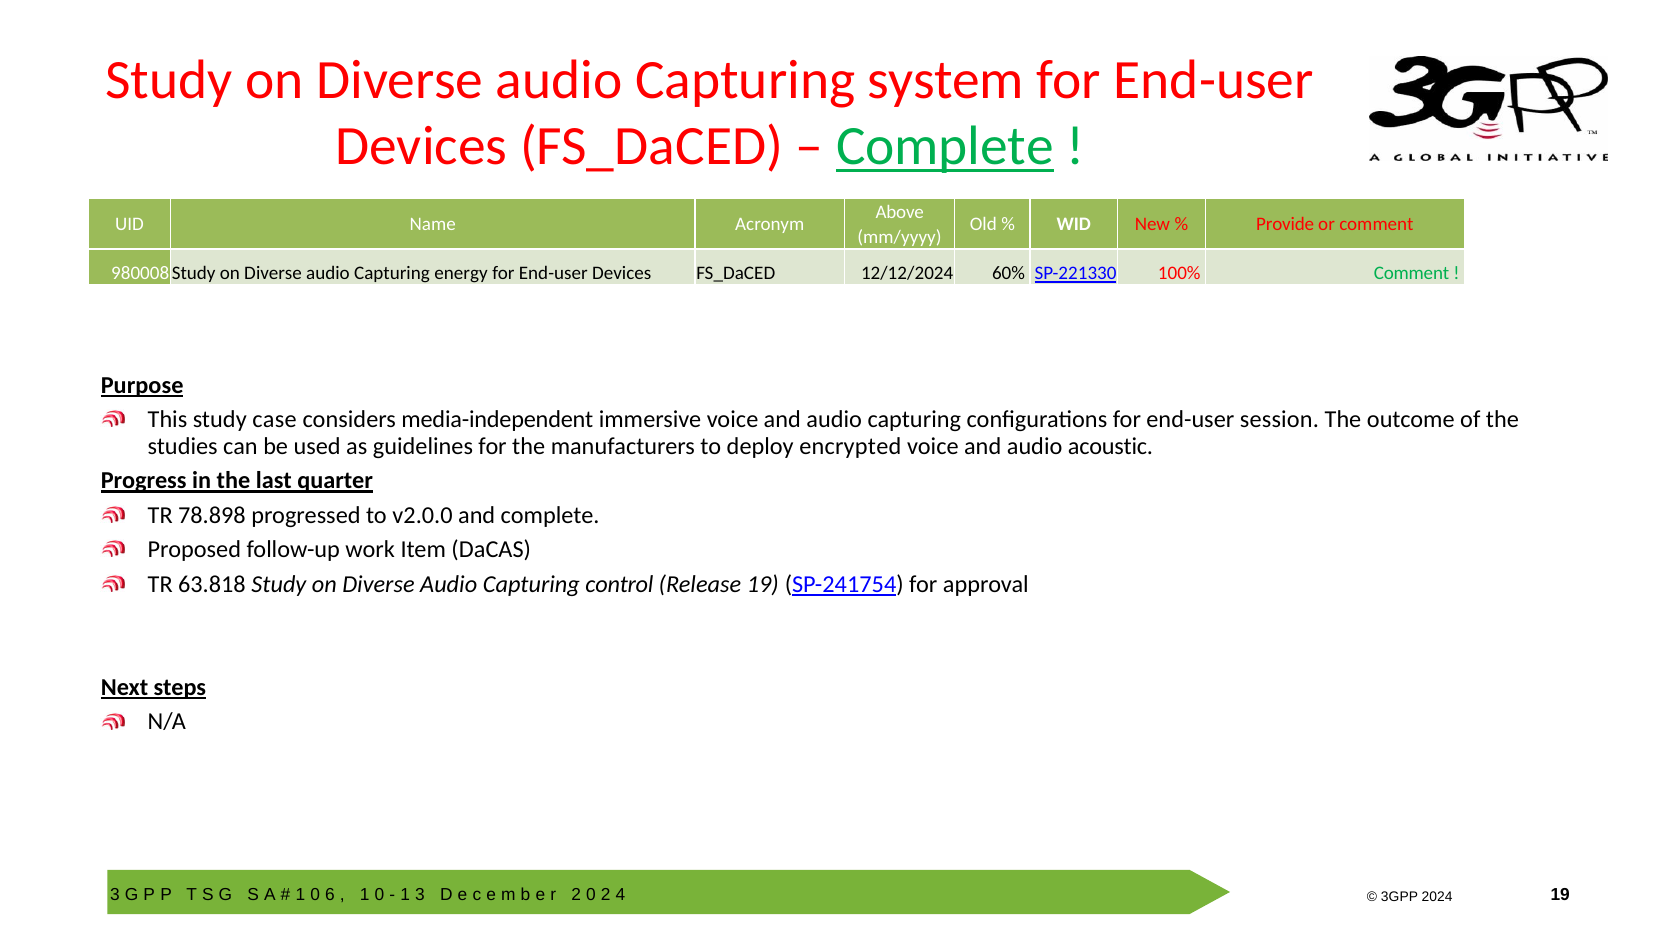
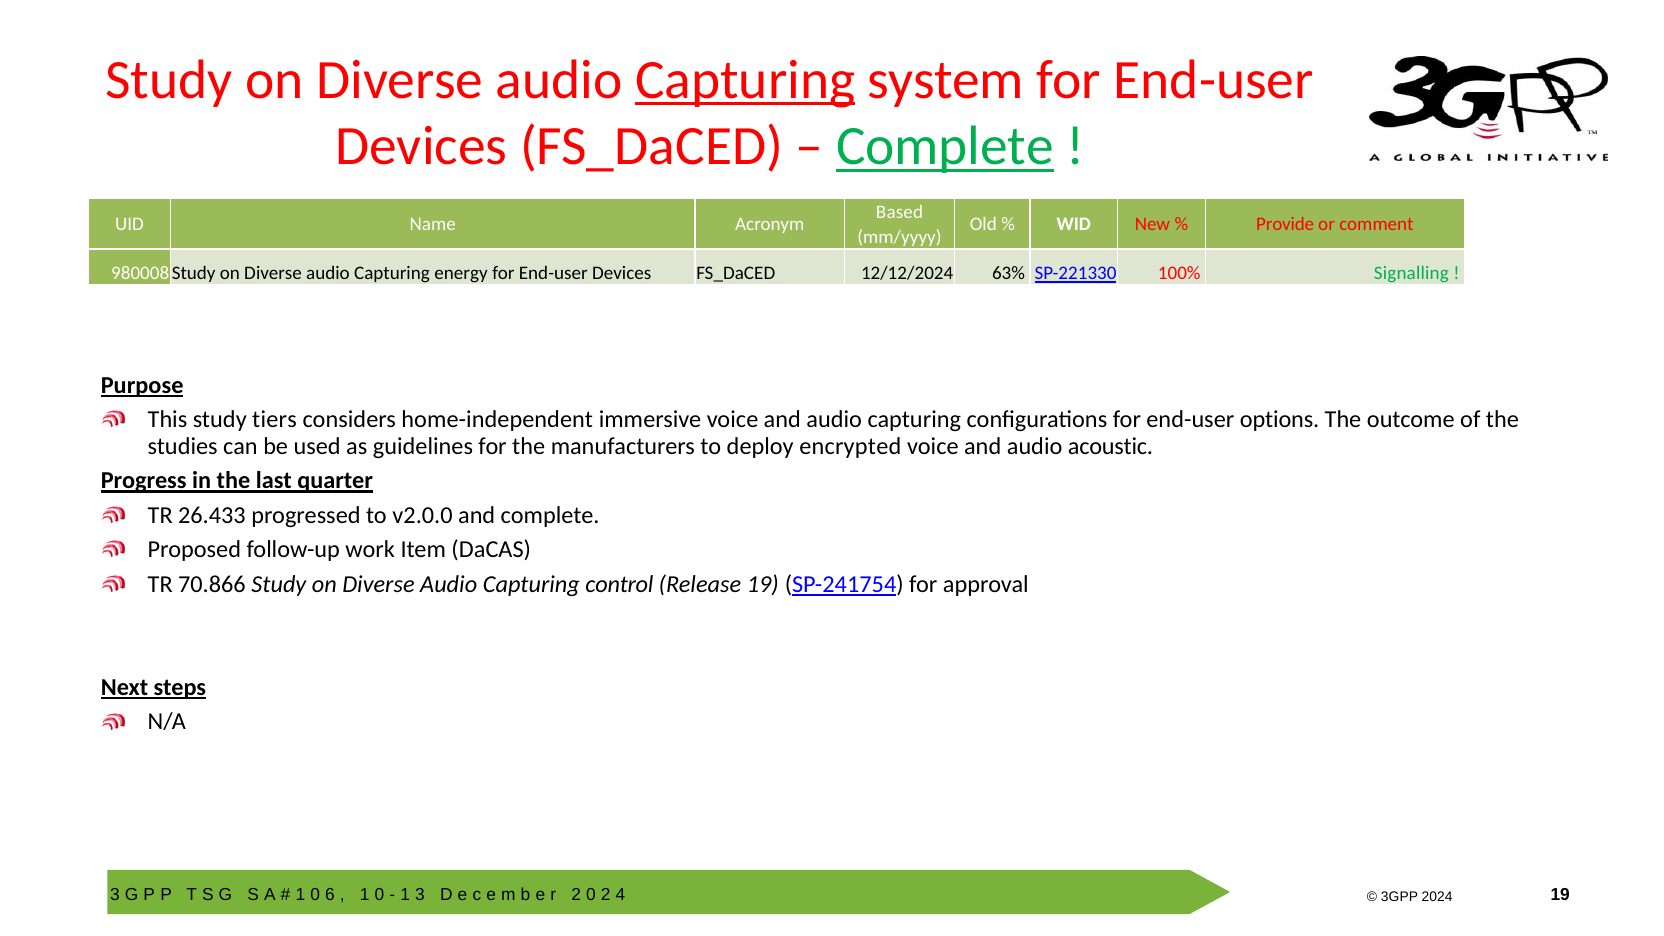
Capturing at (745, 80) underline: none -> present
Above: Above -> Based
60%: 60% -> 63%
100% Comment: Comment -> Signalling
case: case -> tiers
media-independent: media-independent -> home-independent
session: session -> options
78.898: 78.898 -> 26.433
63.818: 63.818 -> 70.866
